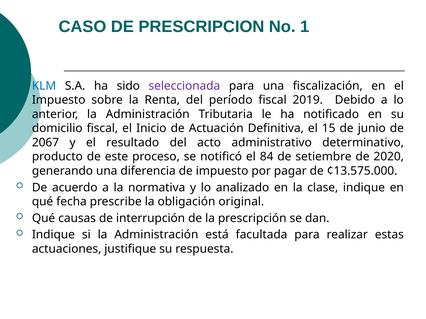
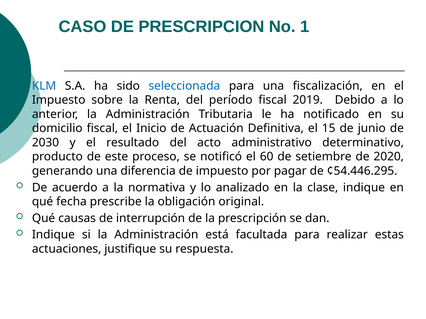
seleccionada colour: purple -> blue
2067: 2067 -> 2030
84: 84 -> 60
¢13.575.000: ¢13.575.000 -> ¢54.446.295
